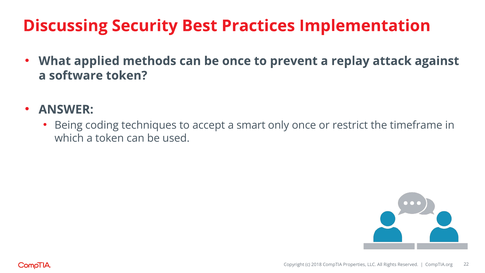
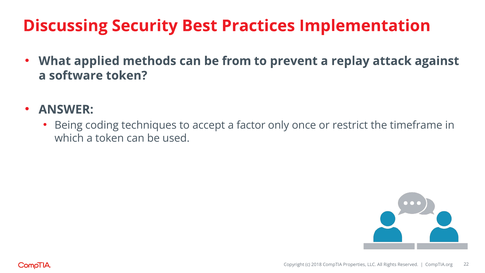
be once: once -> from
smart: smart -> factor
